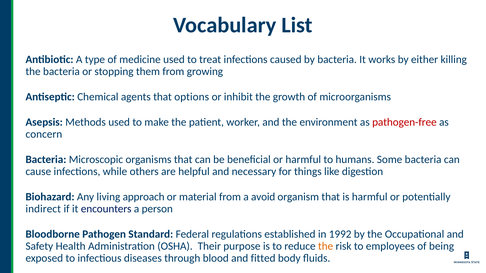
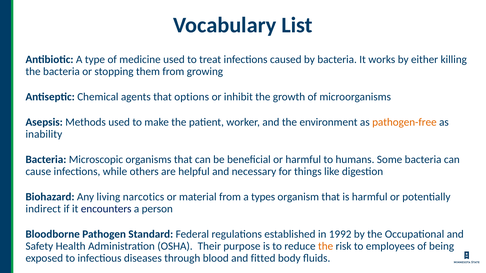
pathogen-free colour: red -> orange
concern: concern -> inability
approach: approach -> narcotics
avoid: avoid -> types
